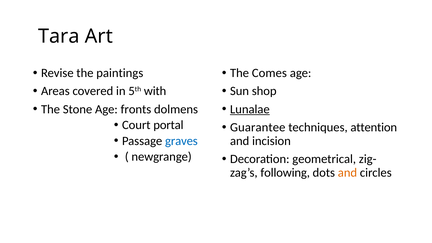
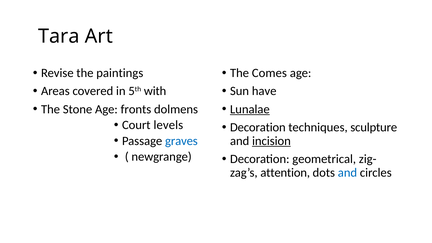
shop: shop -> have
portal: portal -> levels
Guarantee at (258, 127): Guarantee -> Decoration
attention: attention -> sculpture
incision underline: none -> present
following: following -> attention
and at (347, 173) colour: orange -> blue
